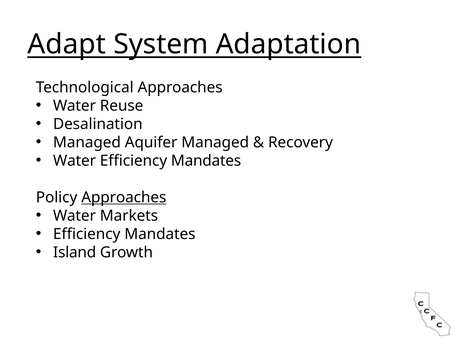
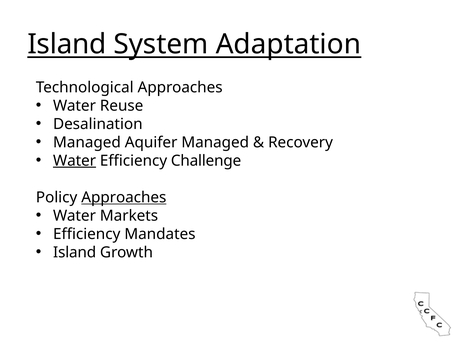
Adapt at (67, 44): Adapt -> Island
Water at (75, 160) underline: none -> present
Mandates at (206, 160): Mandates -> Challenge
